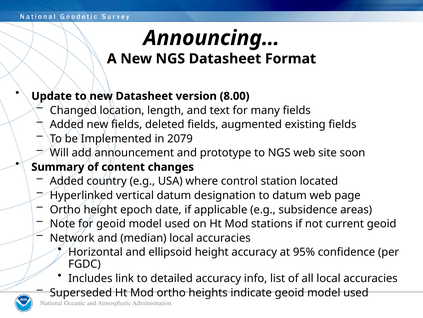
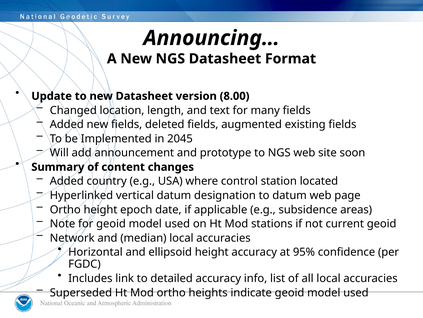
2079: 2079 -> 2045
